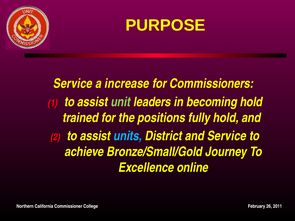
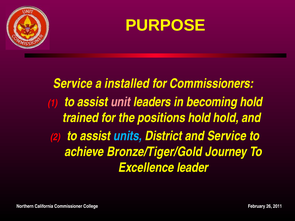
increase: increase -> installed
unit colour: light green -> pink
positions fully: fully -> hold
Bronze/Small/Gold: Bronze/Small/Gold -> Bronze/Tiger/Gold
online: online -> leader
